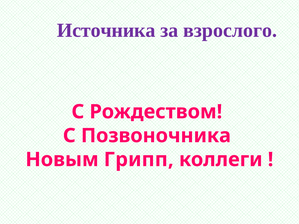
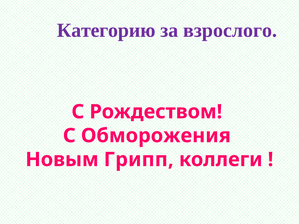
Источника: Источника -> Категорию
Позвоночника: Позвоночника -> Обморожения
